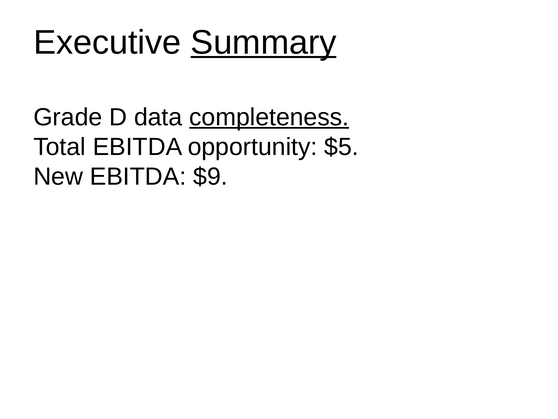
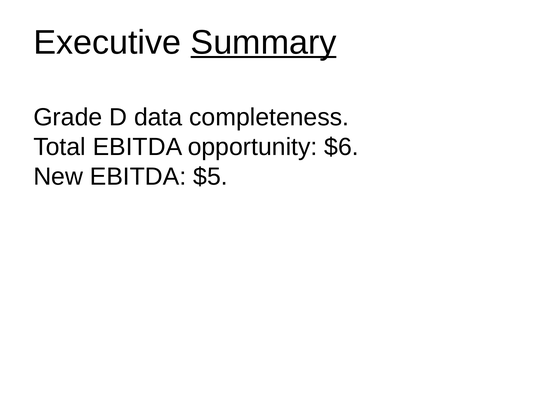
completeness underline: present -> none
$5: $5 -> $6
$9: $9 -> $5
